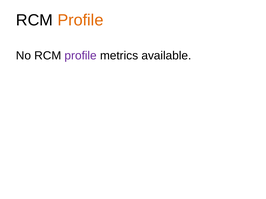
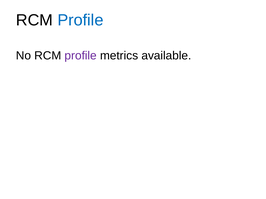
Profile at (80, 20) colour: orange -> blue
